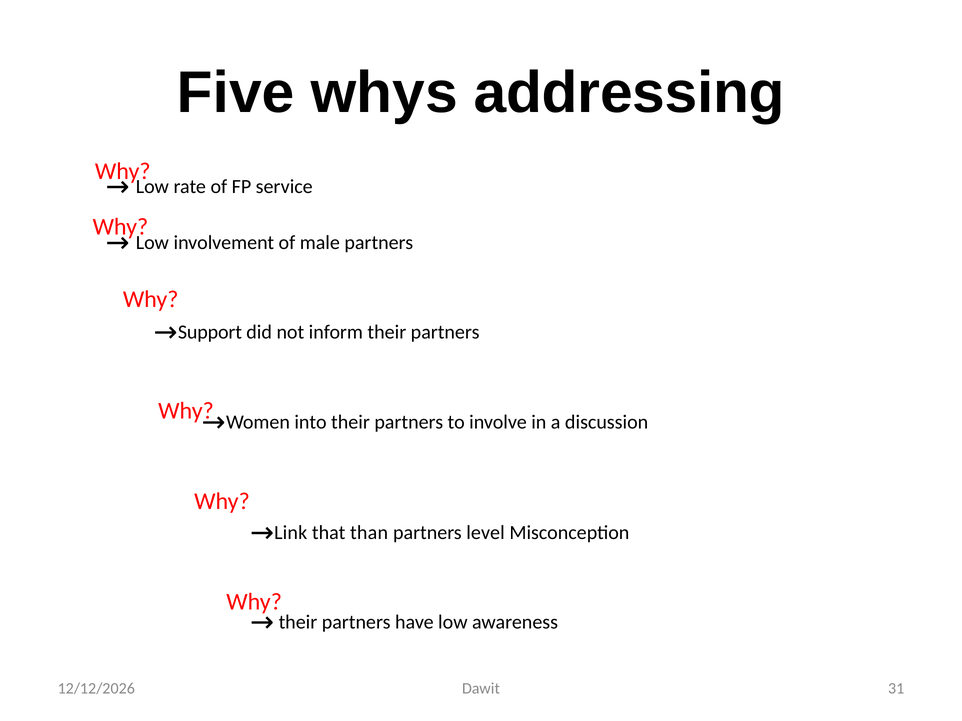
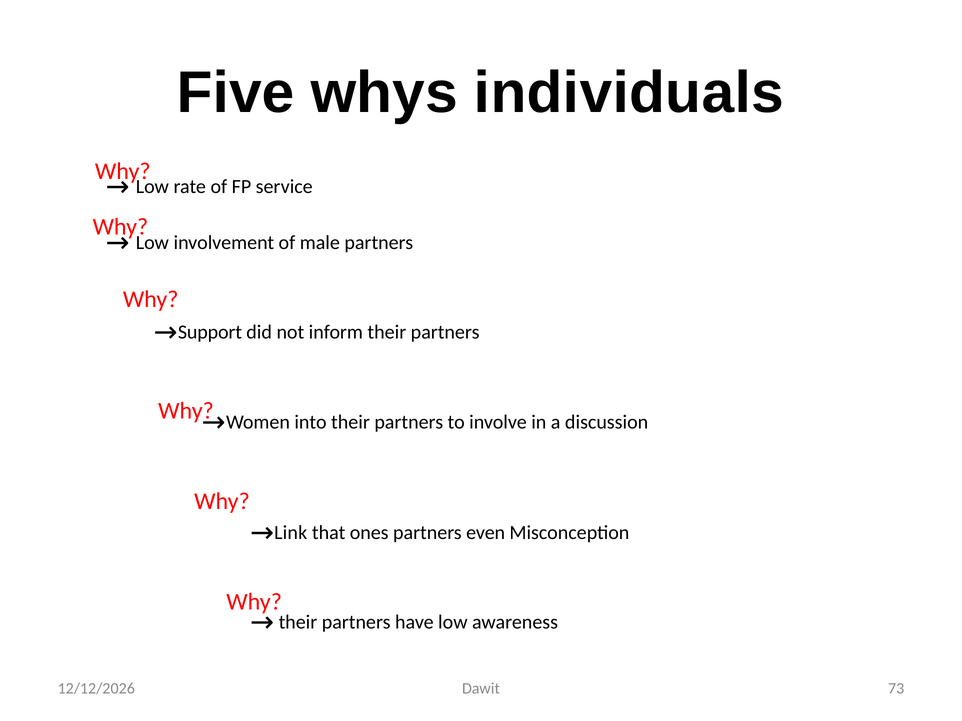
addressing: addressing -> individuals
than: than -> ones
level: level -> even
31: 31 -> 73
